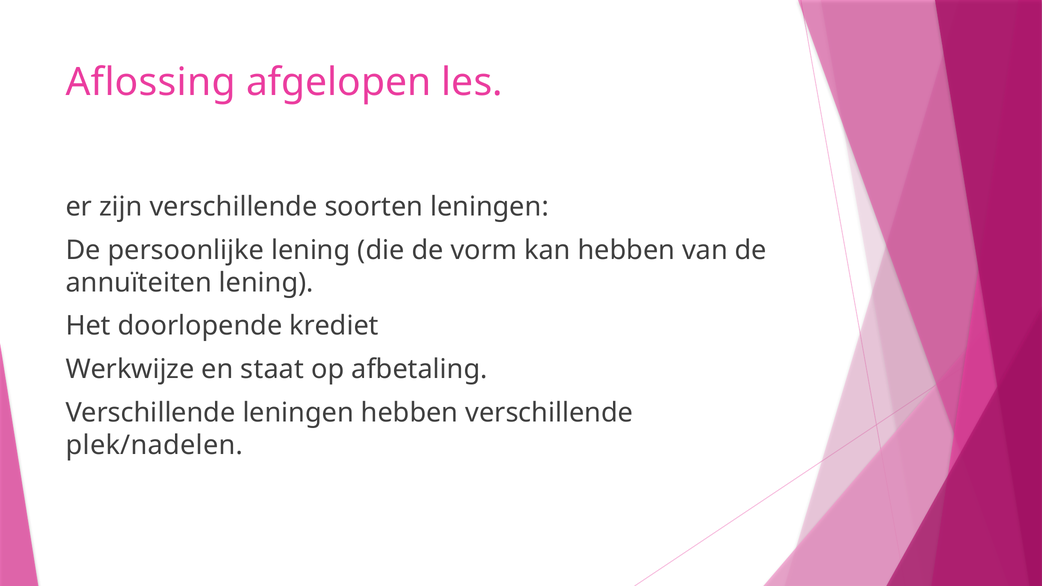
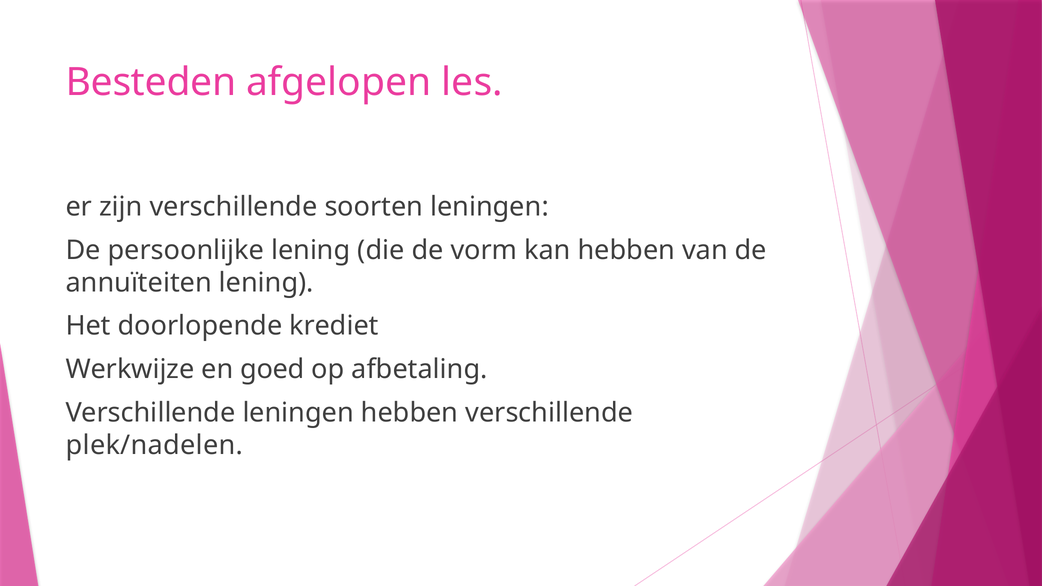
Aflossing: Aflossing -> Besteden
staat: staat -> goed
